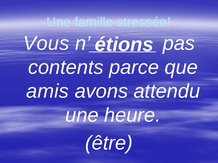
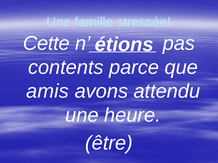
Vous: Vous -> Cette
